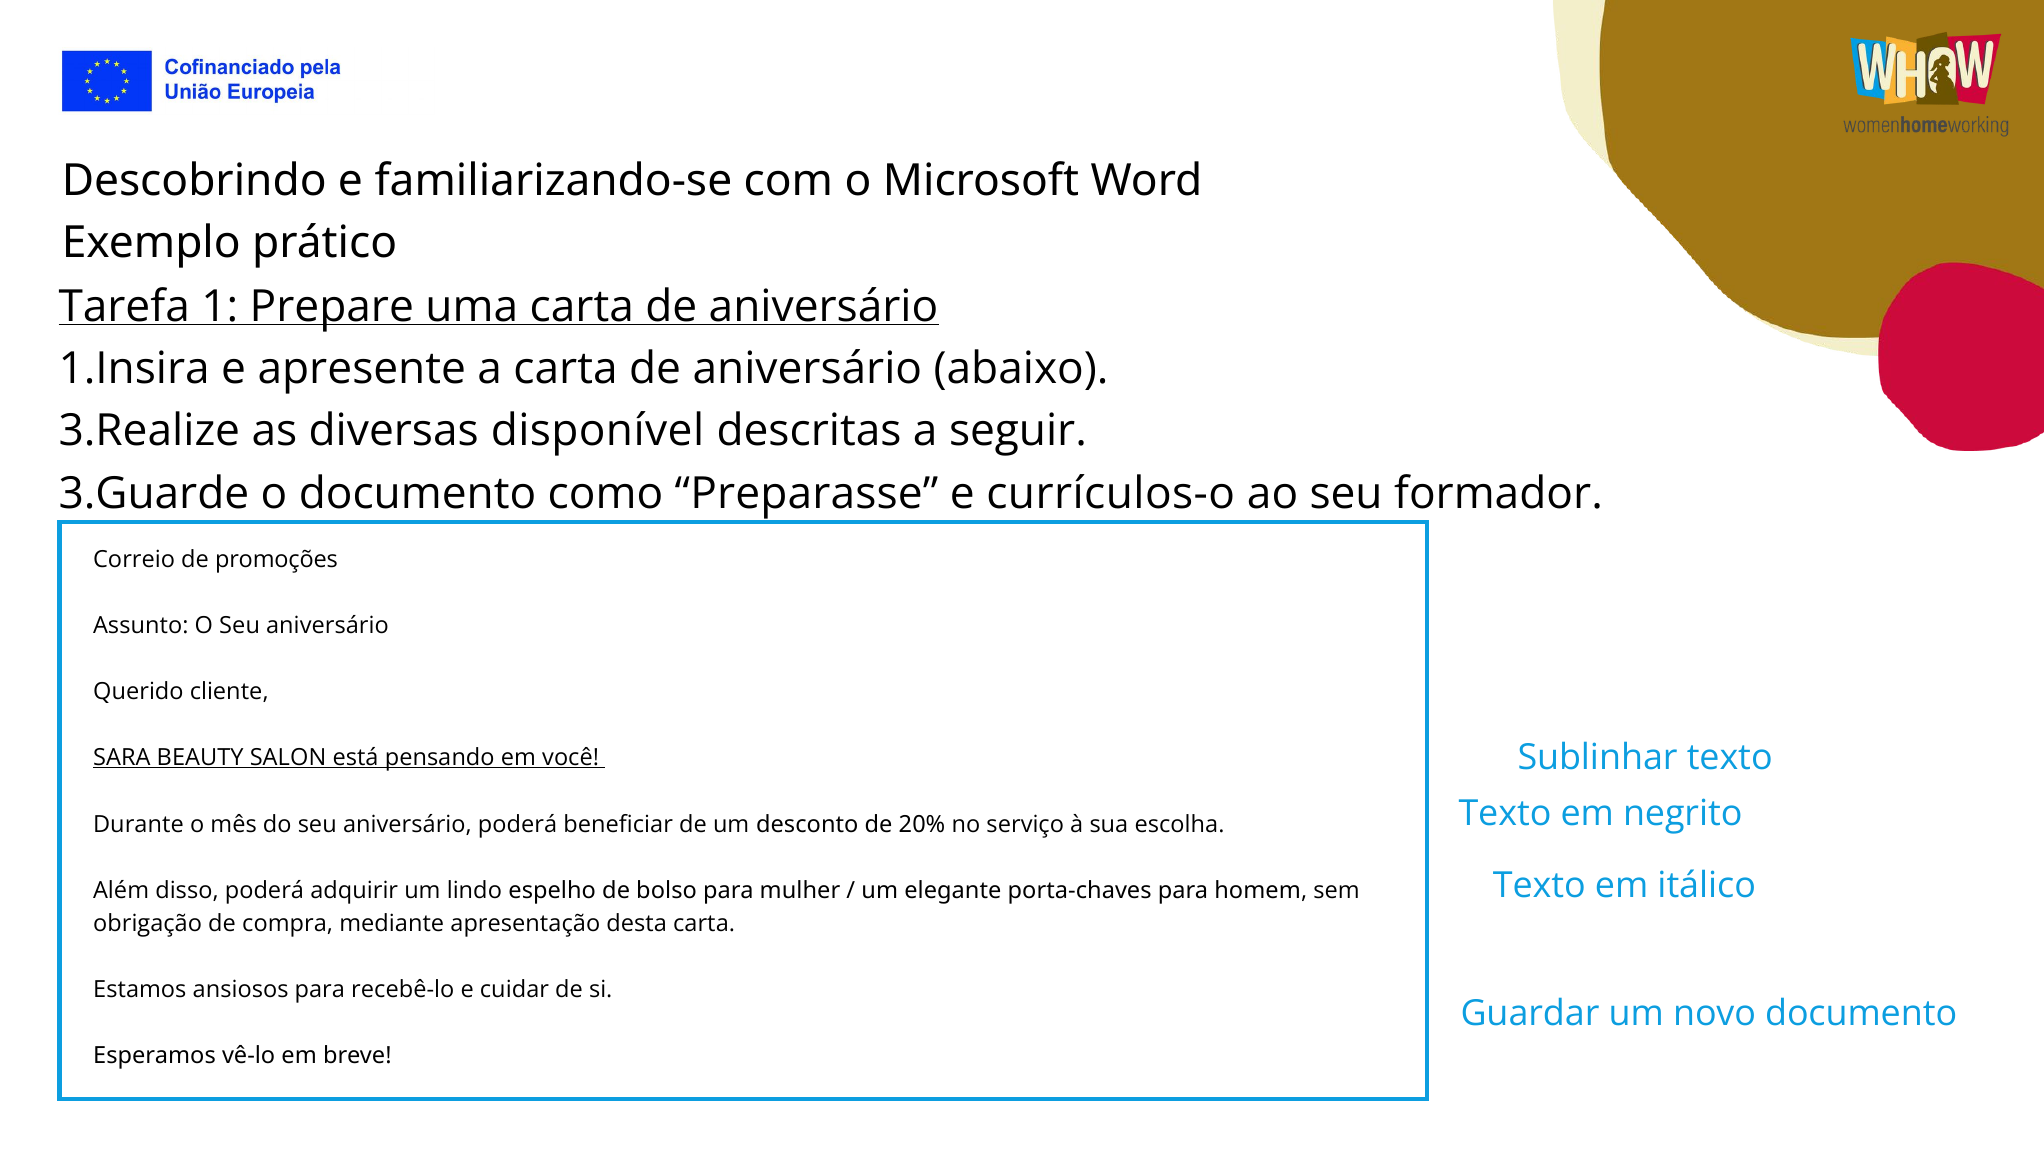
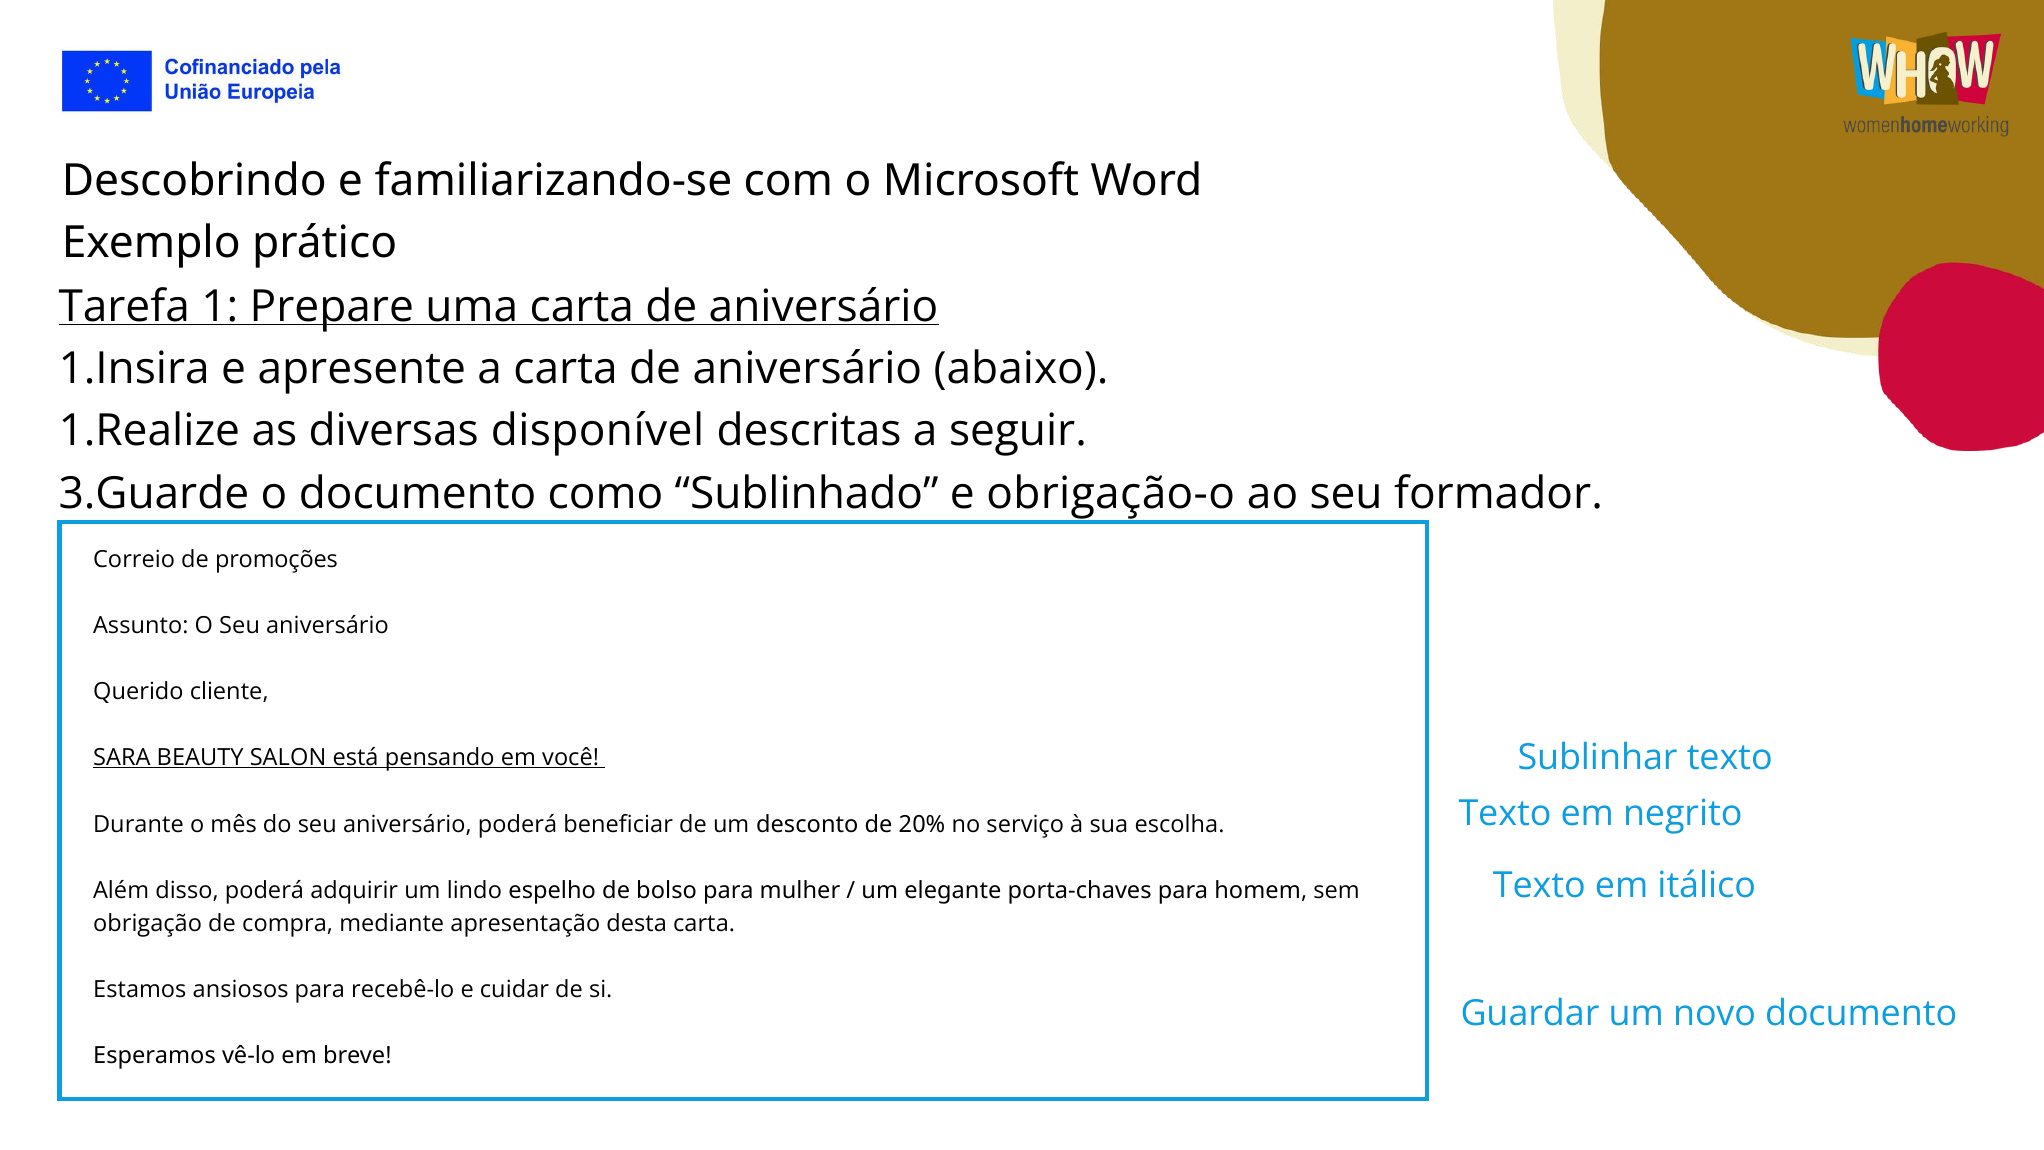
3.Realize: 3.Realize -> 1.Realize
Preparasse: Preparasse -> Sublinhado
currículos-o: currículos-o -> obrigação-o
